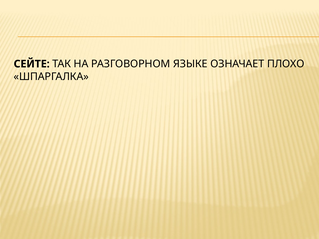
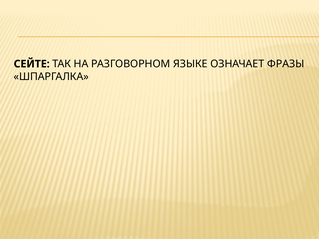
ПЛОХО: ПЛОХО -> ФРАЗЫ
